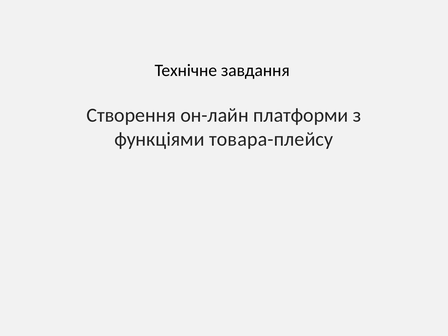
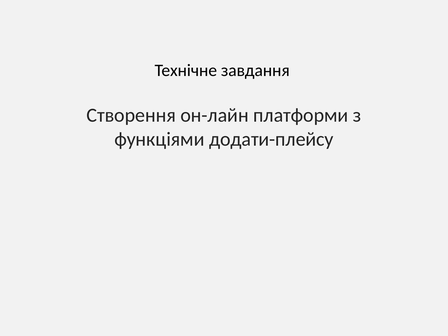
товара-плейсу: товара-плейсу -> додати-плейсу
